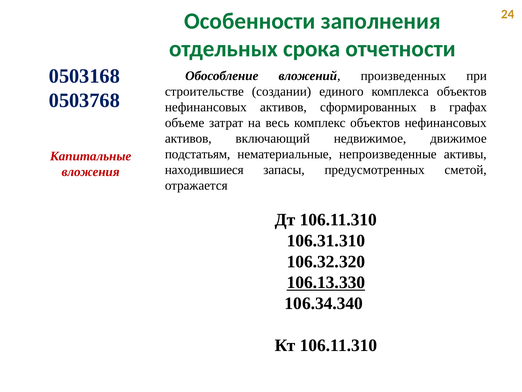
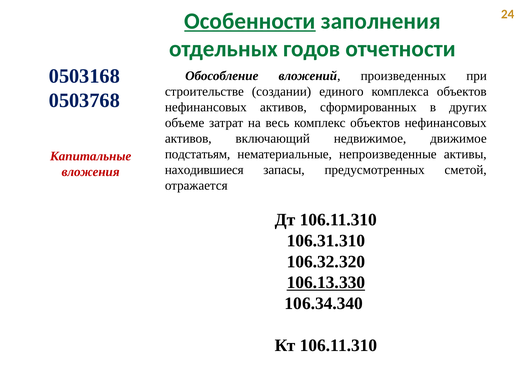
Особенности underline: none -> present
срока: срока -> годов
графах: графах -> других
